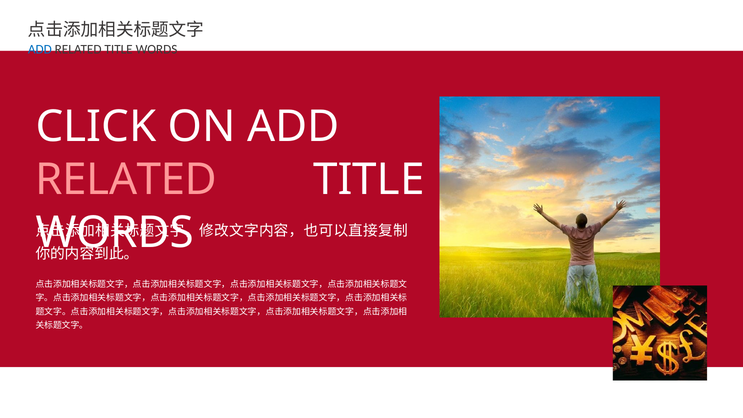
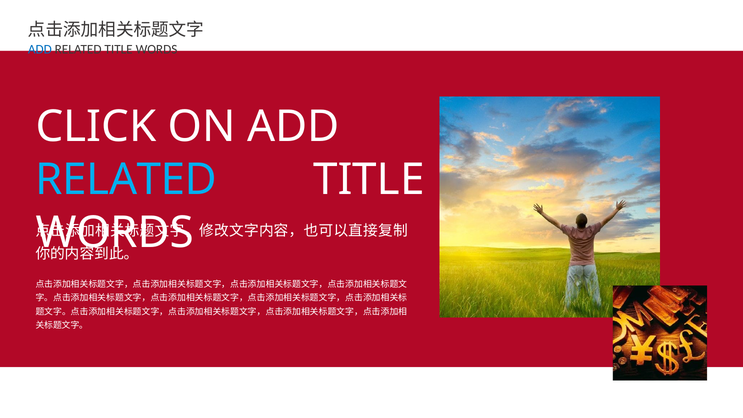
RELATED at (126, 180) colour: pink -> light blue
